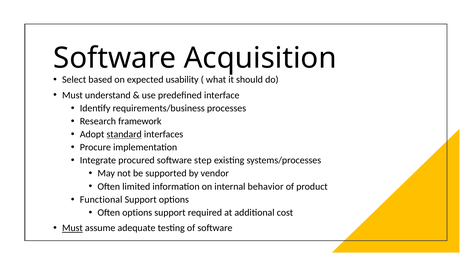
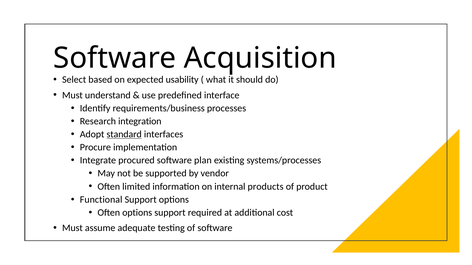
framework: framework -> integration
step: step -> plan
behavior: behavior -> products
Must at (72, 228) underline: present -> none
